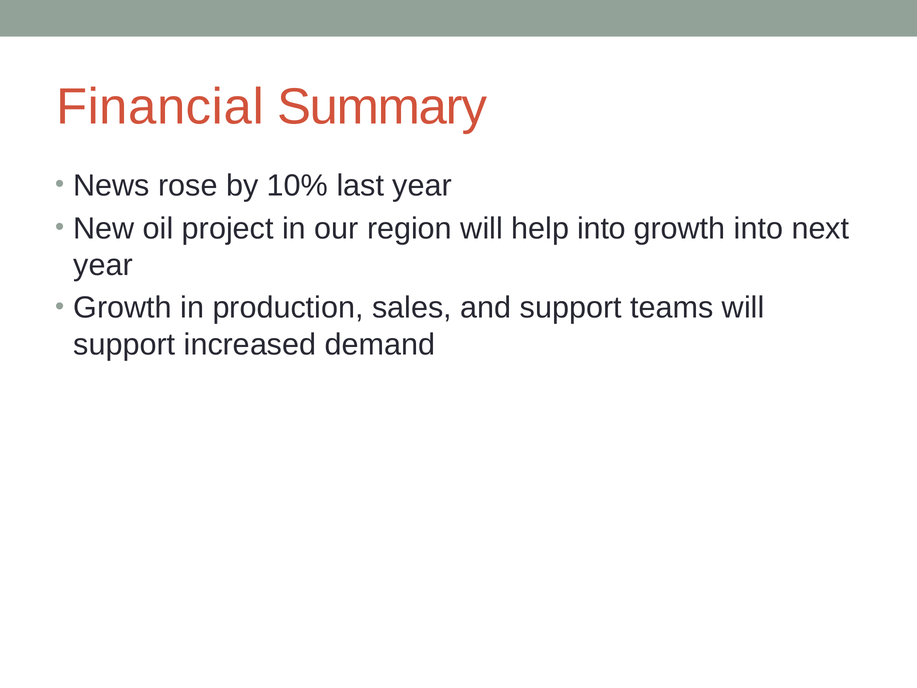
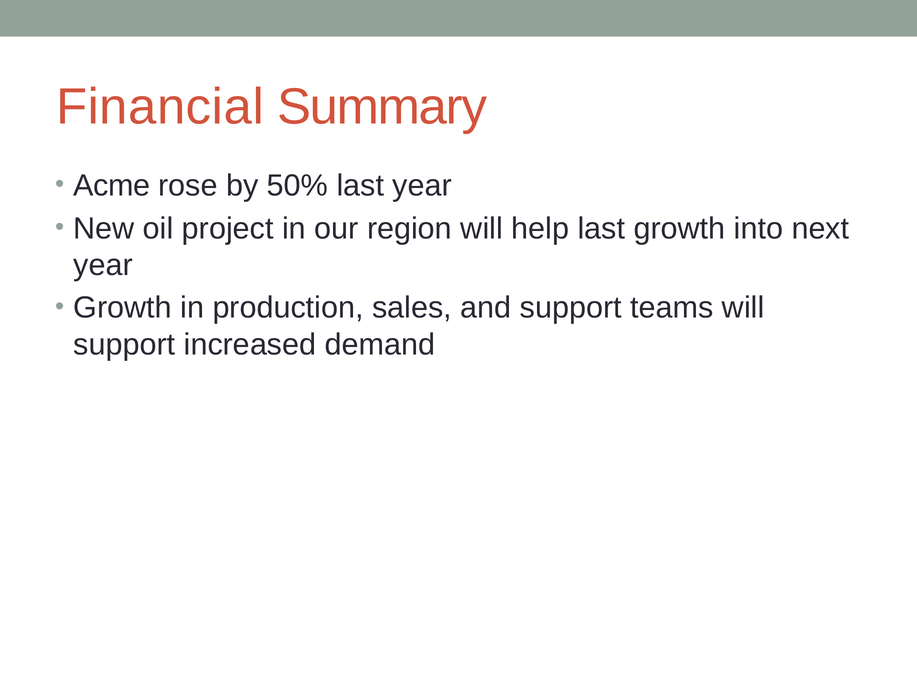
News: News -> Acme
10%: 10% -> 50%
help into: into -> last
